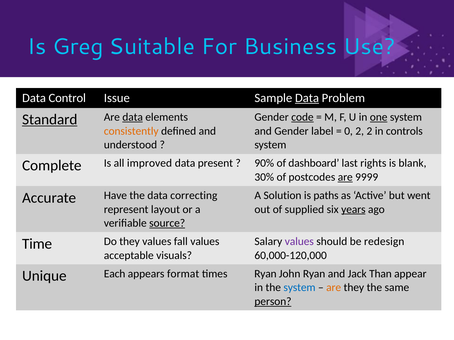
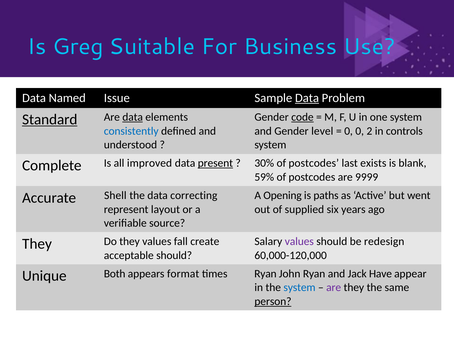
Control: Control -> Named
one underline: present -> none
consistently colour: orange -> blue
label: label -> level
0 2: 2 -> 0
present underline: none -> present
90%: 90% -> 30%
dashboard at (314, 163): dashboard -> postcodes
rights: rights -> exists
30%: 30% -> 59%
are at (345, 177) underline: present -> none
Solution: Solution -> Opening
Have: Have -> Shell
years underline: present -> none
source underline: present -> none
Time at (37, 244): Time -> They
fall values: values -> create
acceptable visuals: visuals -> should
Each: Each -> Both
Than: Than -> Have
are at (334, 288) colour: orange -> purple
